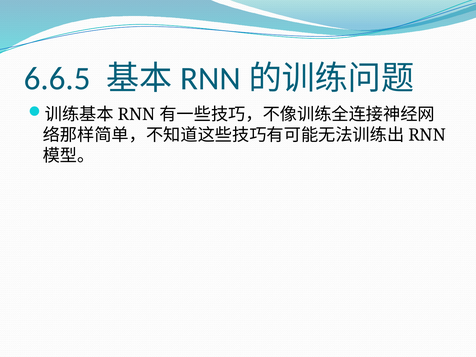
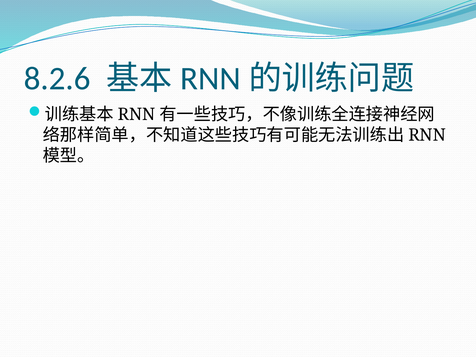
6.6.5: 6.6.5 -> 8.2.6
